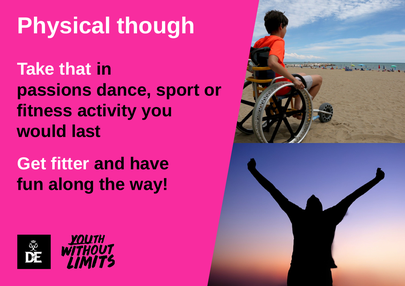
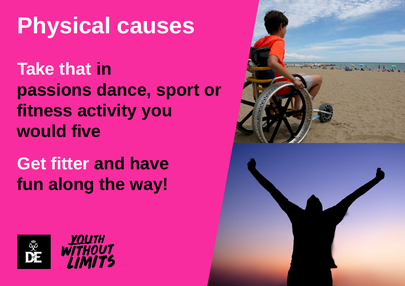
though: though -> causes
last: last -> five
